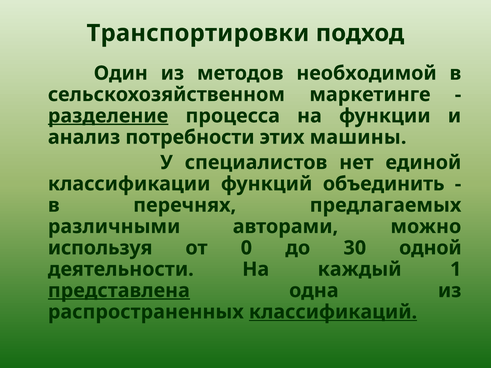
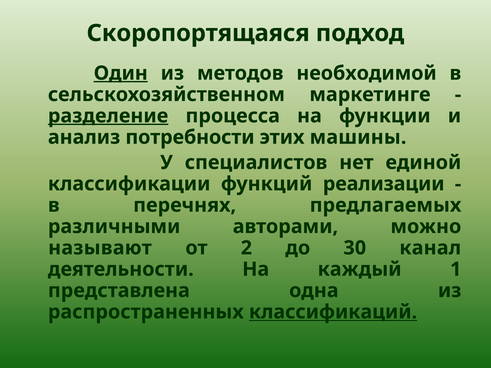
Транспортировки: Транспортировки -> Скоропортящаяся
Один underline: none -> present
объединить: объединить -> реализации
используя: используя -> называют
0: 0 -> 2
одной: одной -> канал
представлена underline: present -> none
